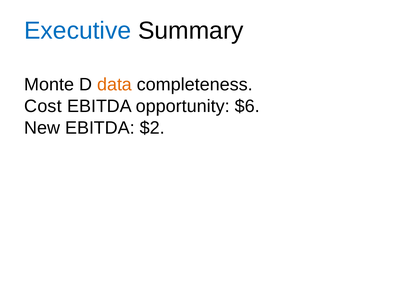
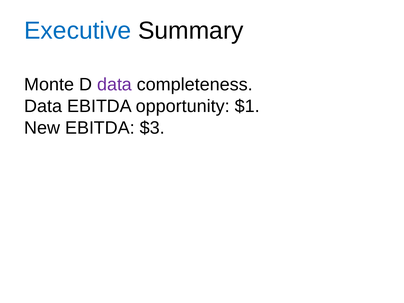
data at (114, 85) colour: orange -> purple
Cost at (43, 106): Cost -> Data
$6: $6 -> $1
$2: $2 -> $3
